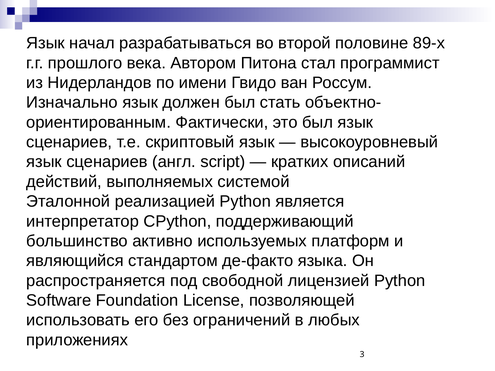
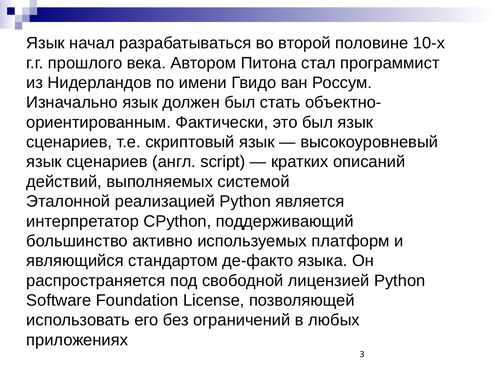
89-х: 89-х -> 10-х
